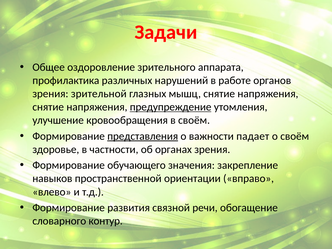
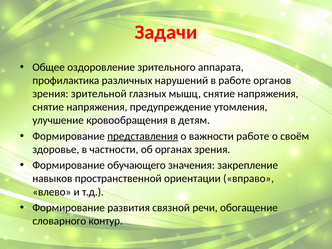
предупреждение underline: present -> none
в своём: своём -> детям
важности падает: падает -> работе
